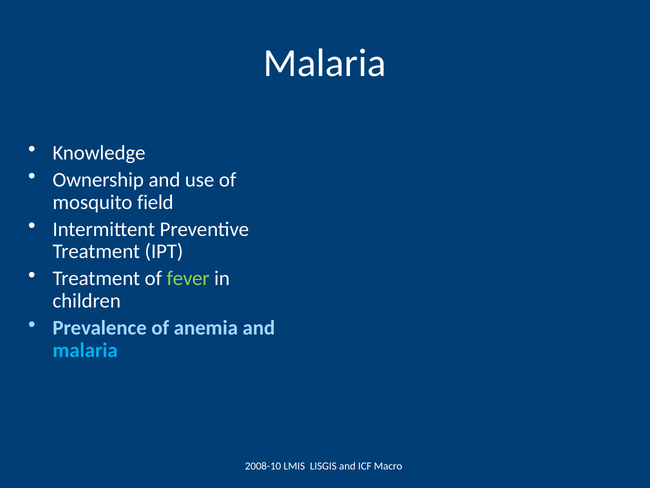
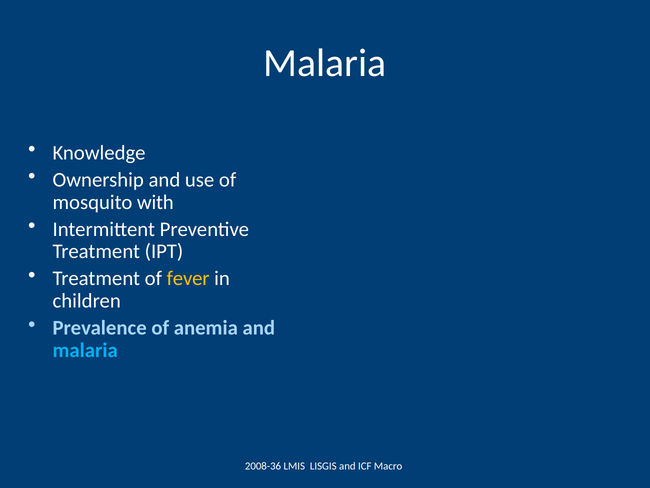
field: field -> with
fever colour: light green -> yellow
2008-10: 2008-10 -> 2008-36
